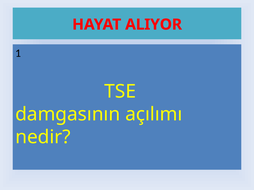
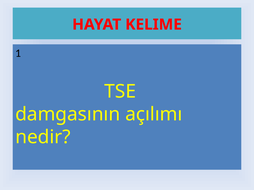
ALIYOR: ALIYOR -> KELIME
